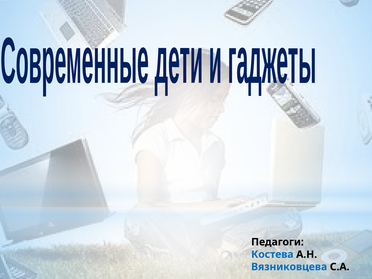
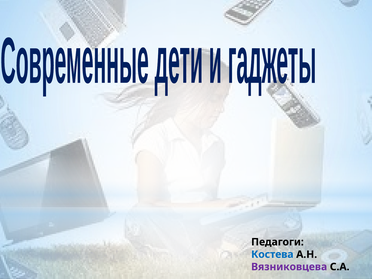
Вязниковцева colour: blue -> purple
